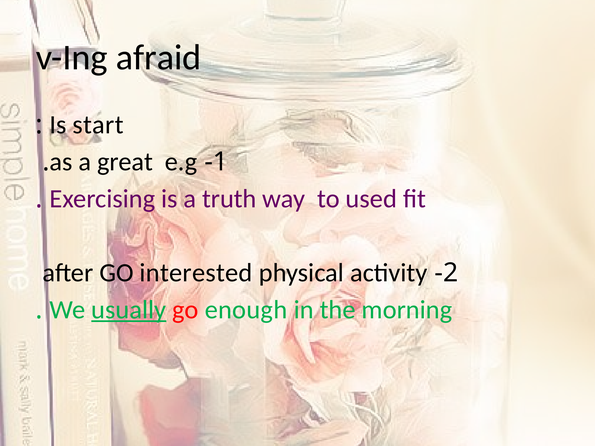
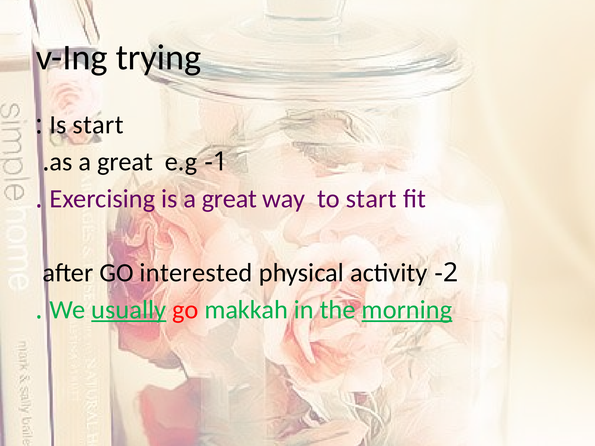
afraid: afraid -> trying
is a truth: truth -> great
to used: used -> start
enough: enough -> makkah
morning underline: none -> present
